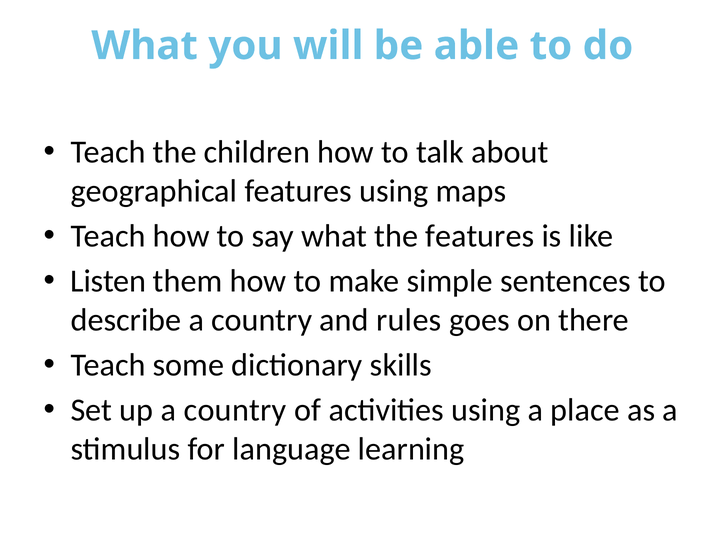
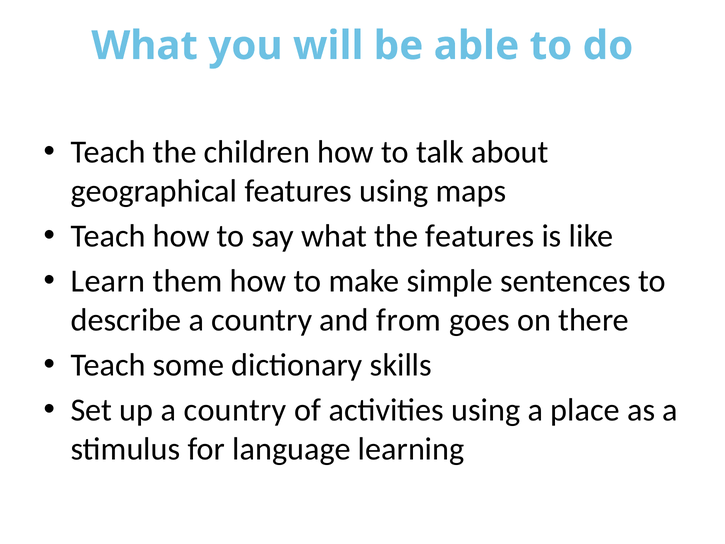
Listen: Listen -> Learn
rules: rules -> from
